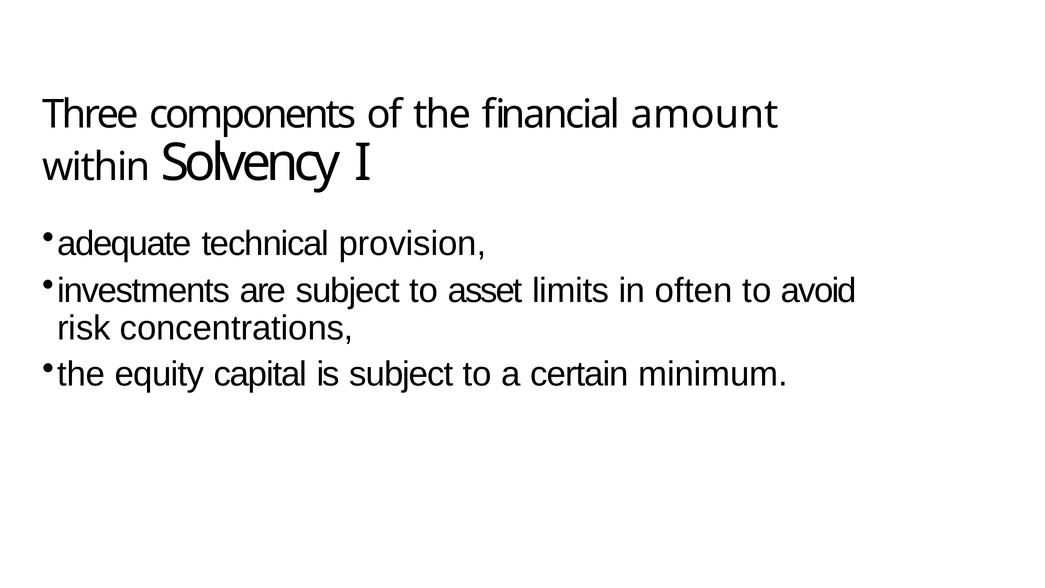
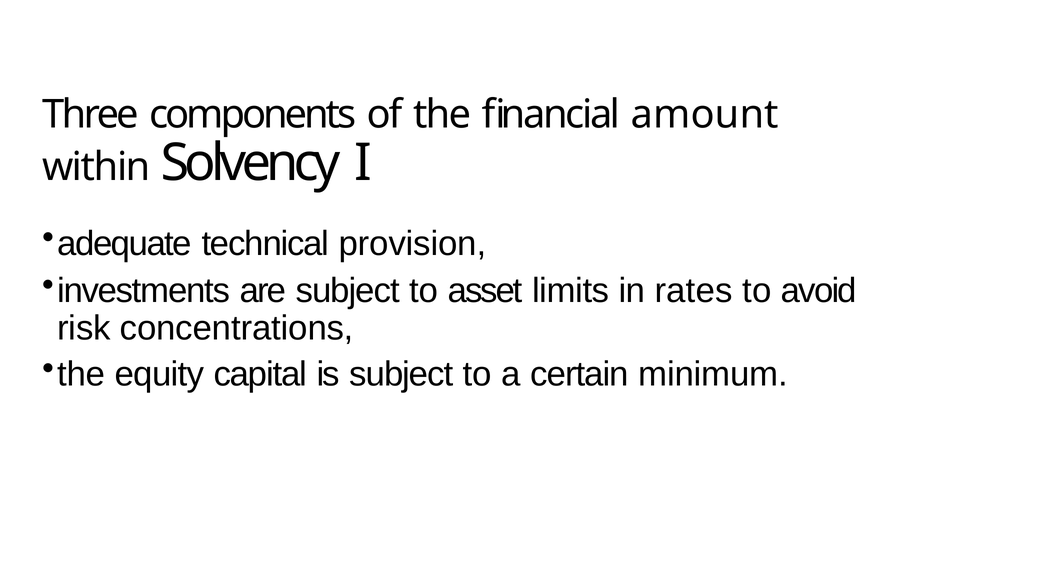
often: often -> rates
